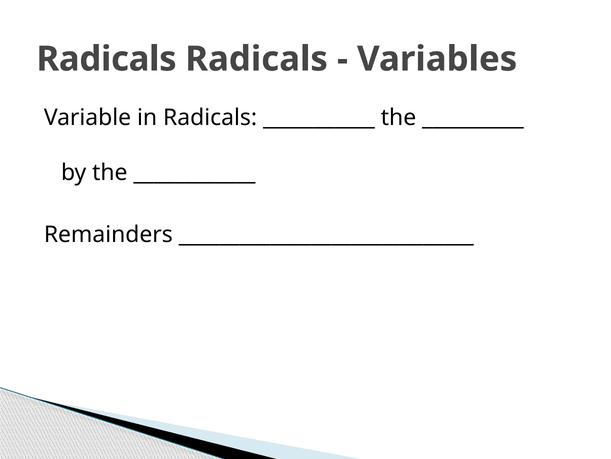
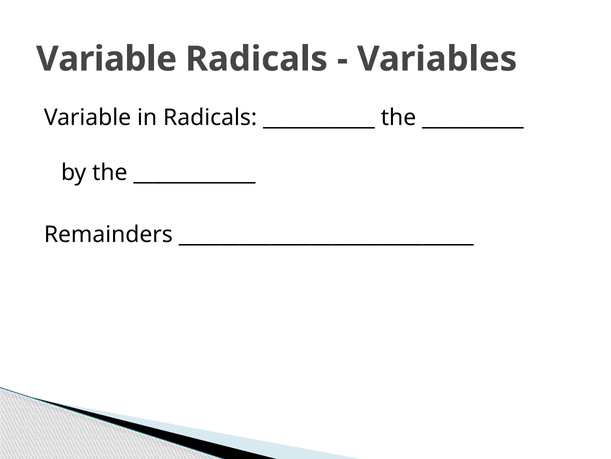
Radicals at (107, 59): Radicals -> Variable
